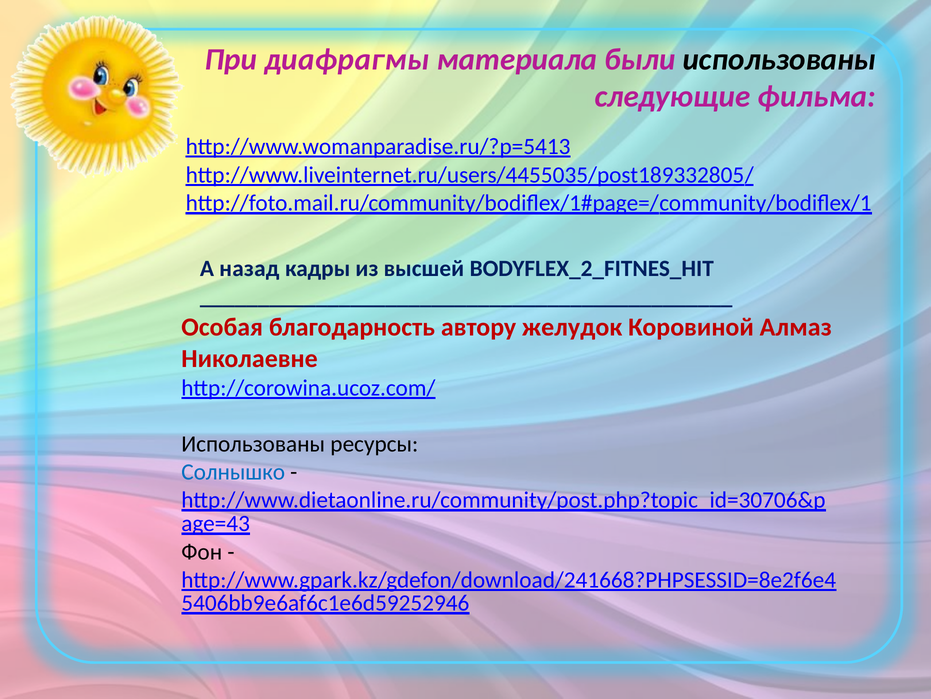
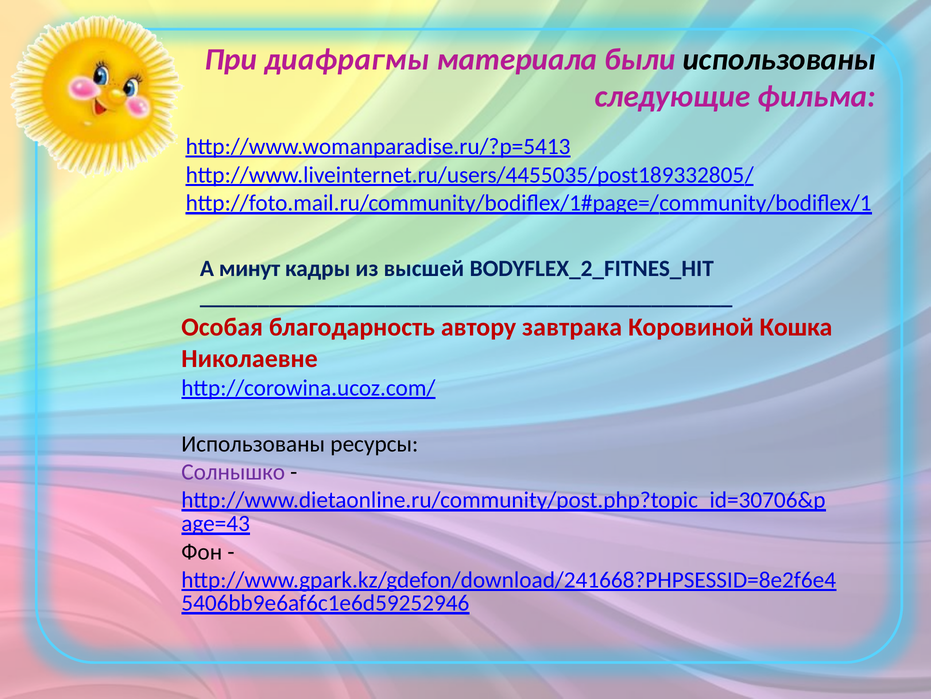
назад: назад -> минут
желудок: желудок -> завтрака
Алмаз: Алмаз -> Кошка
Солнышко colour: blue -> purple
